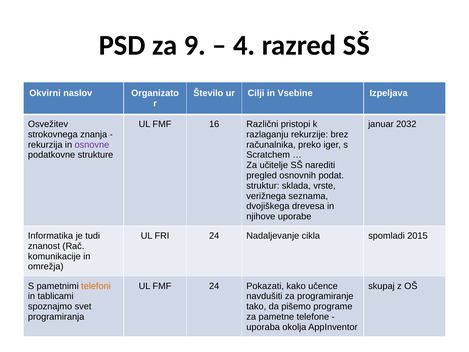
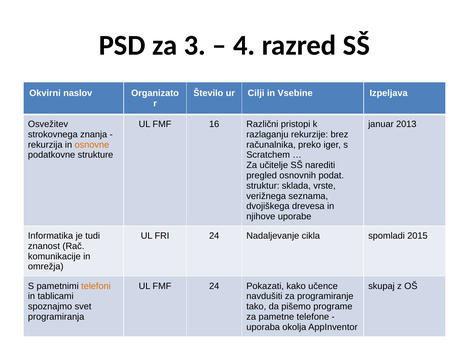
9: 9 -> 3
2032: 2032 -> 2013
osnovne colour: purple -> orange
